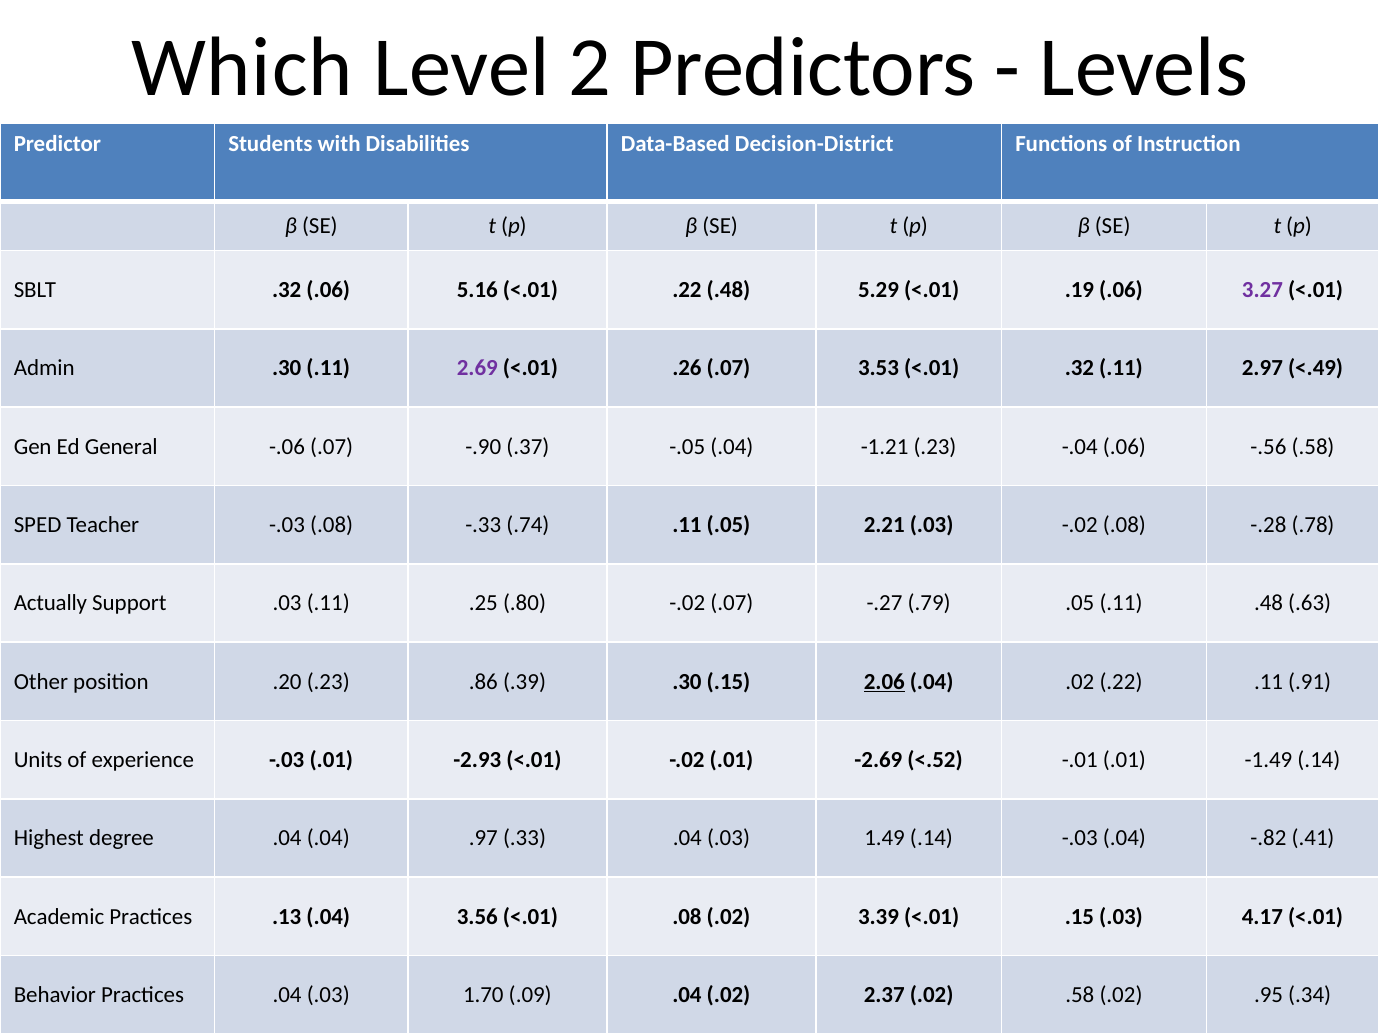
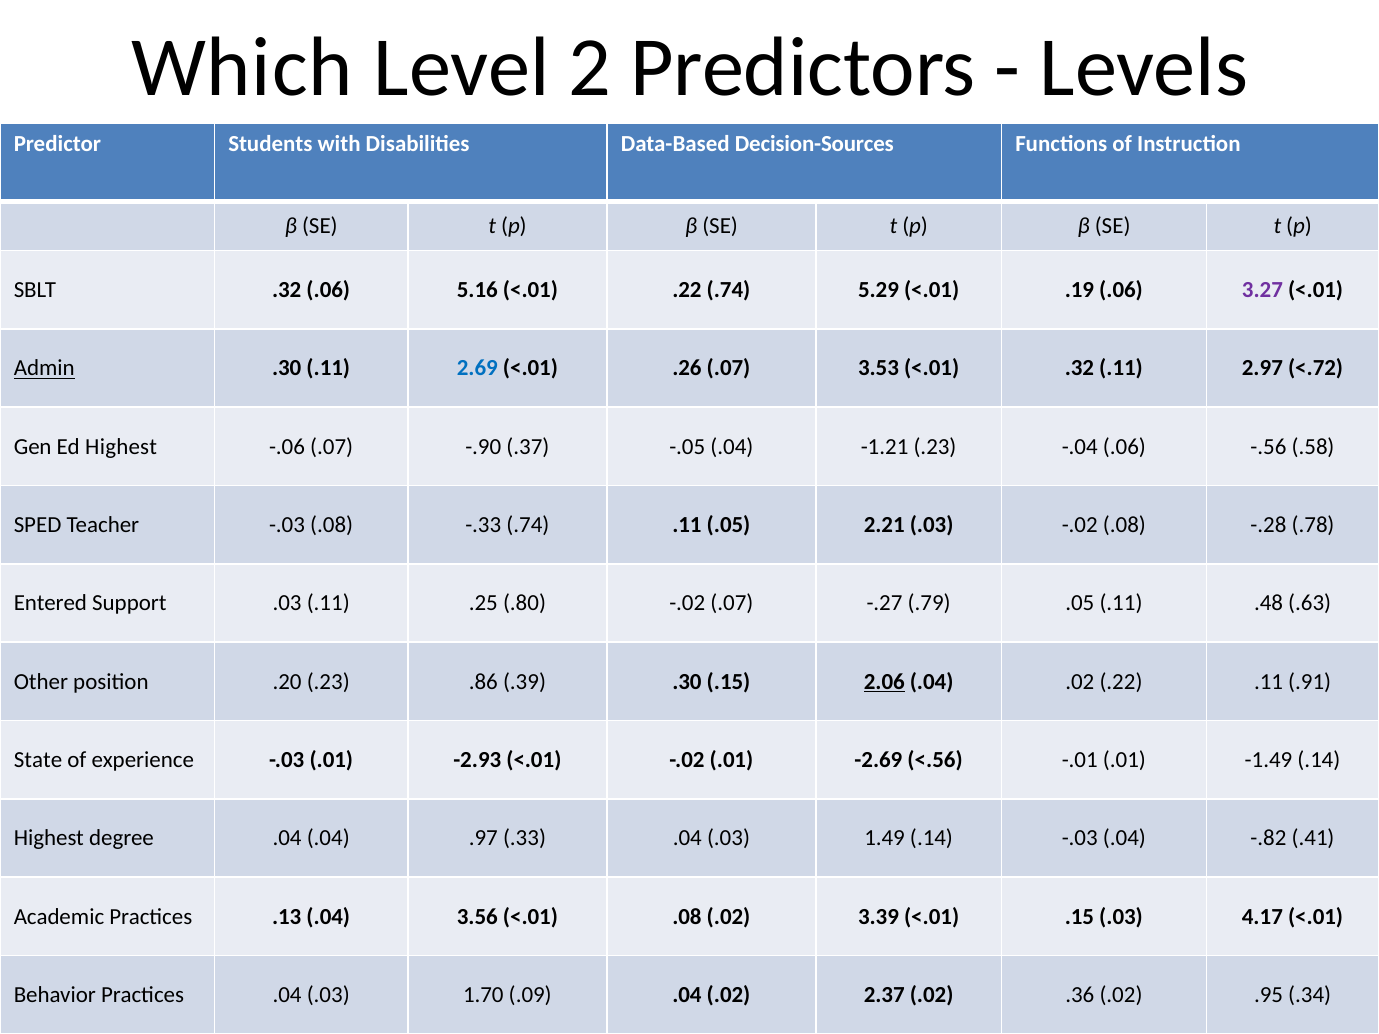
Decision-District: Decision-District -> Decision-Sources
.22 .48: .48 -> .74
Admin underline: none -> present
2.69 colour: purple -> blue
<.49: <.49 -> <.72
Ed General: General -> Highest
Actually: Actually -> Entered
Units: Units -> State
<.52: <.52 -> <.56
.02 .58: .58 -> .36
